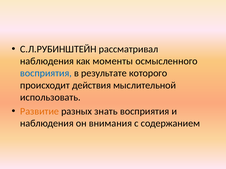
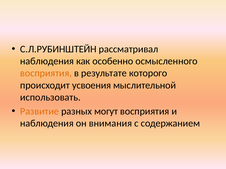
моменты: моменты -> особенно
восприятия at (46, 73) colour: blue -> orange
действия: действия -> усвоения
знать: знать -> могут
